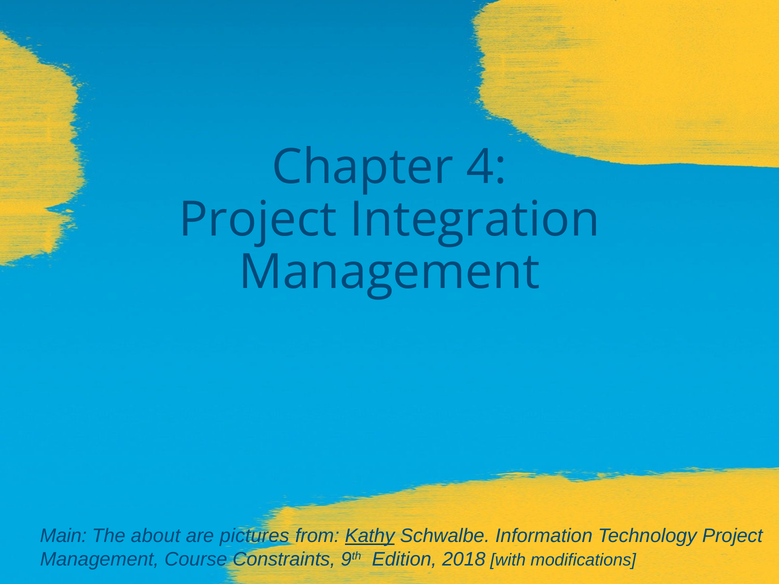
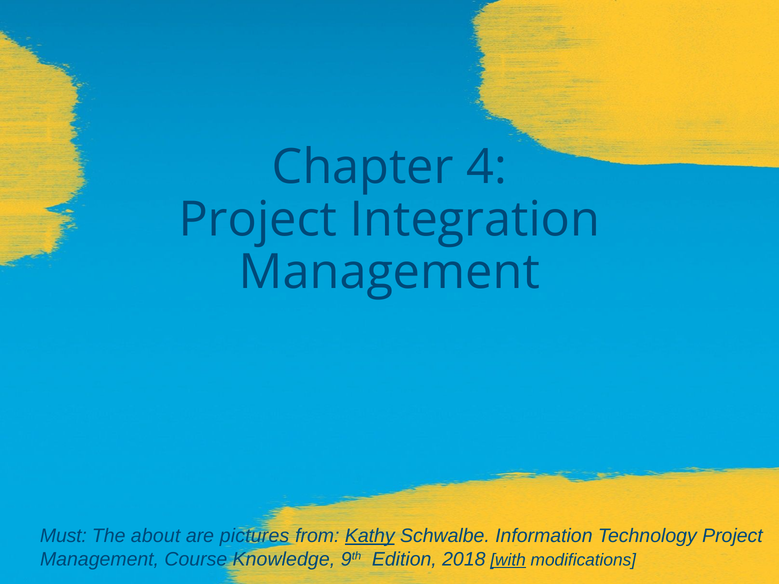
Main: Main -> Must
Constraints: Constraints -> Knowledge
with underline: none -> present
